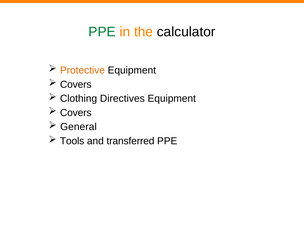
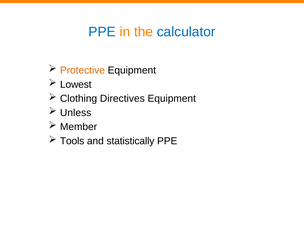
PPE at (102, 32) colour: green -> blue
calculator colour: black -> blue
Covers at (76, 84): Covers -> Lowest
Covers at (76, 113): Covers -> Unless
General: General -> Member
transferred: transferred -> statistically
